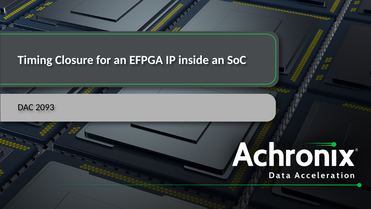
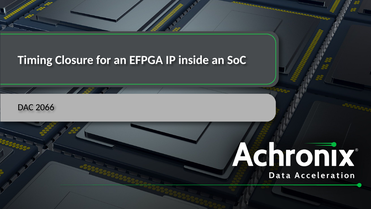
2093: 2093 -> 2066
